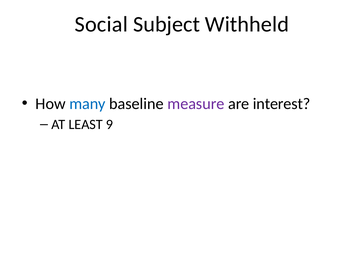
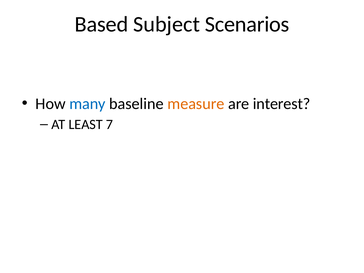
Social: Social -> Based
Withheld: Withheld -> Scenarios
measure colour: purple -> orange
9: 9 -> 7
